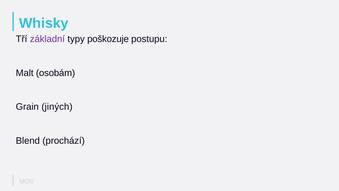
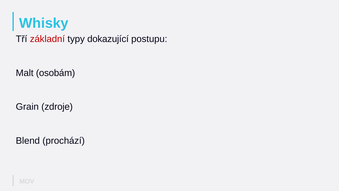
základní colour: purple -> red
poškozuje: poškozuje -> dokazující
jiných: jiných -> zdroje
